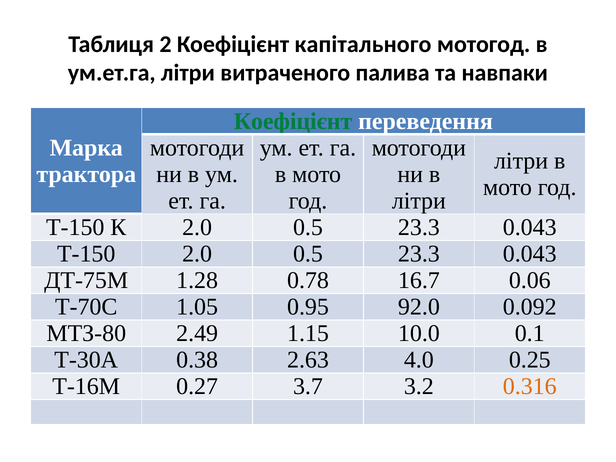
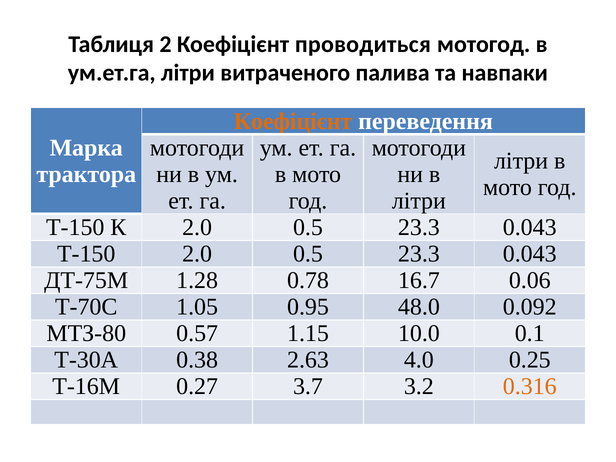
капітального: капітального -> проводиться
Коефіцієнт at (293, 121) colour: green -> orange
92.0: 92.0 -> 48.0
2.49: 2.49 -> 0.57
